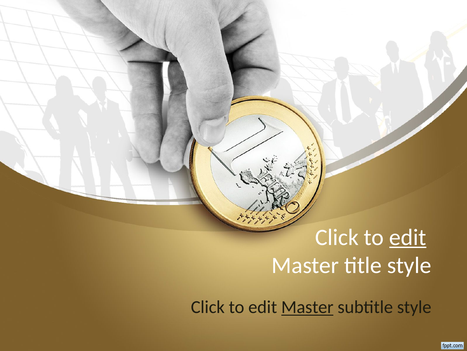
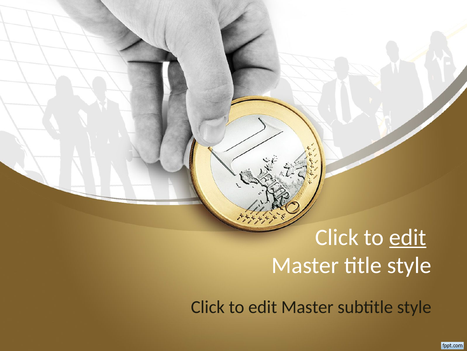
Master at (307, 307) underline: present -> none
